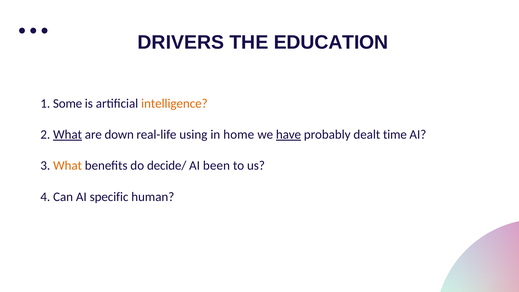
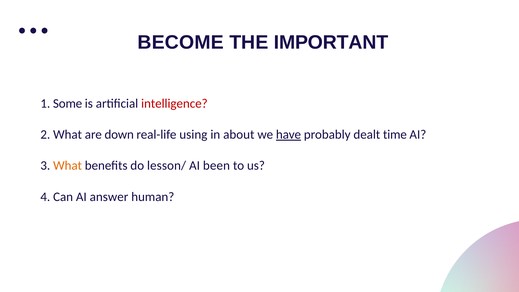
DRIVERS: DRIVERS -> BECOME
EDUCATION: EDUCATION -> IMPORTANT
intelligence colour: orange -> red
What at (68, 135) underline: present -> none
home: home -> about
decide/: decide/ -> lesson/
specific: specific -> answer
